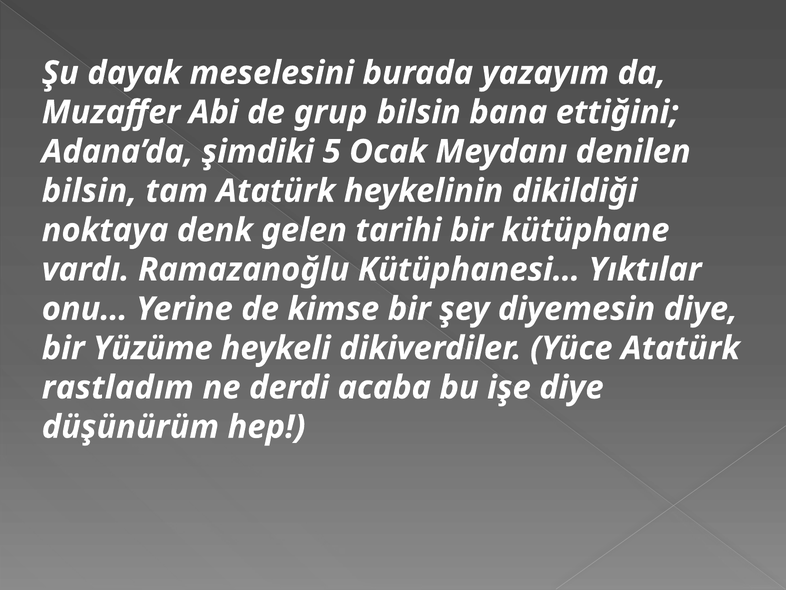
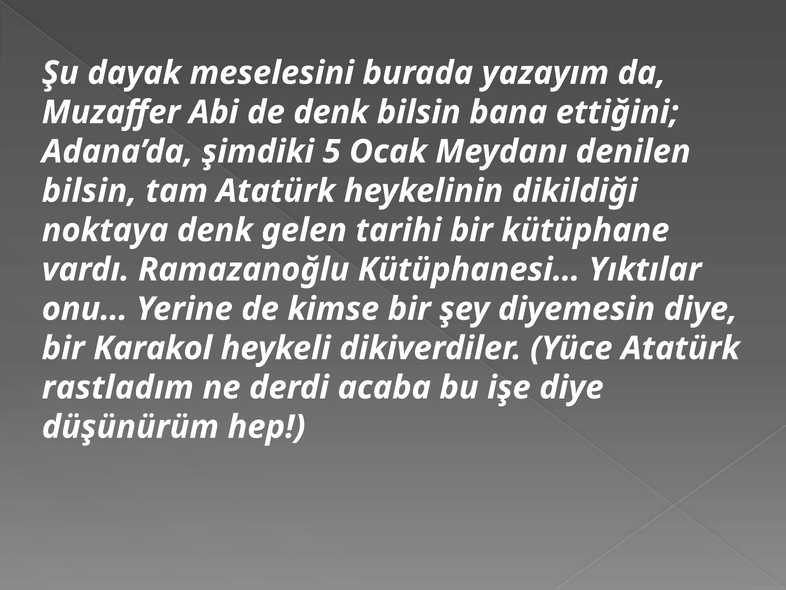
de grup: grup -> denk
Yüzüme: Yüzüme -> Karakol
